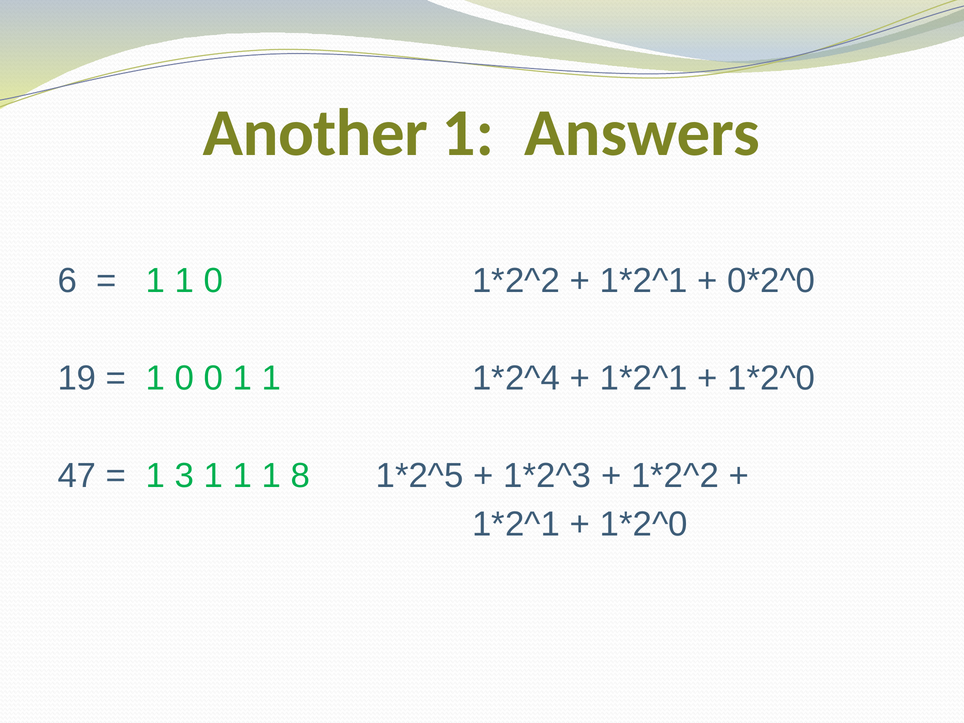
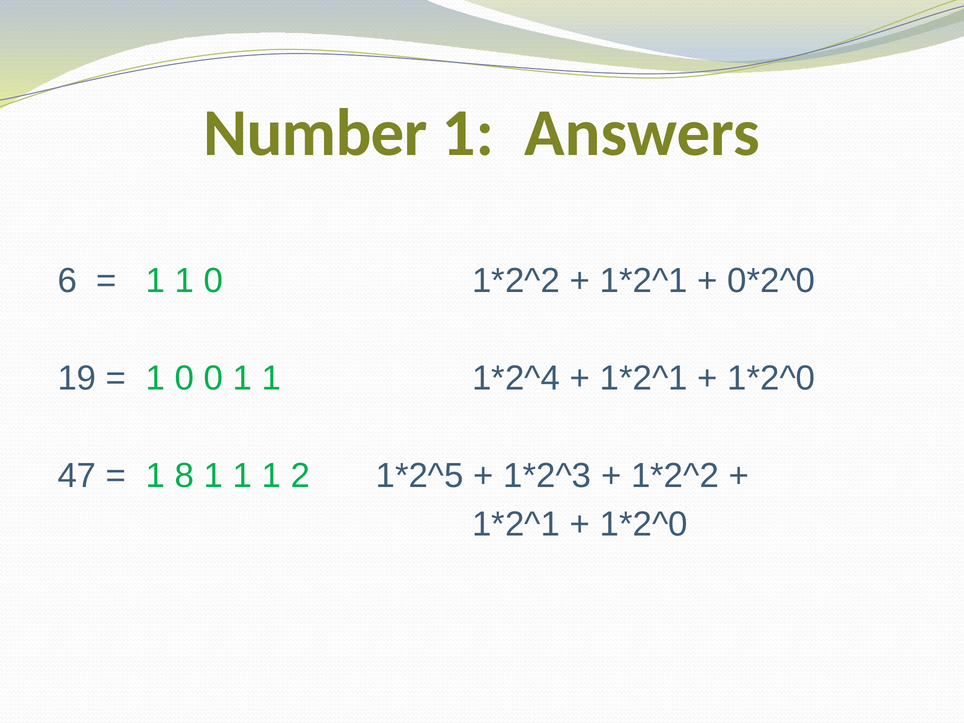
Another: Another -> Number
3: 3 -> 8
8: 8 -> 2
